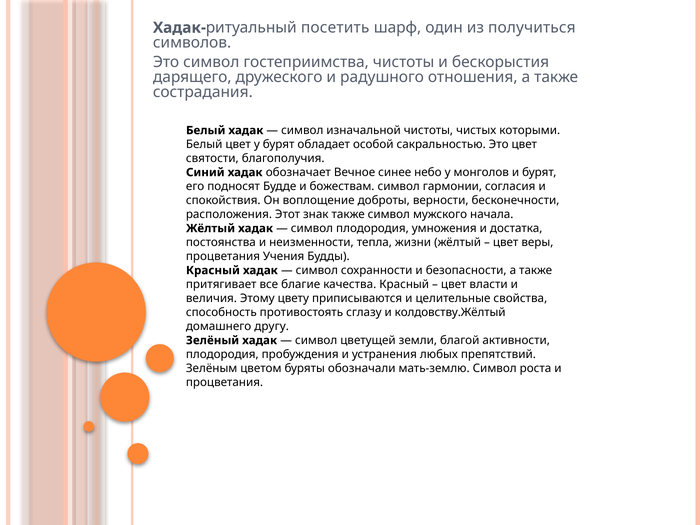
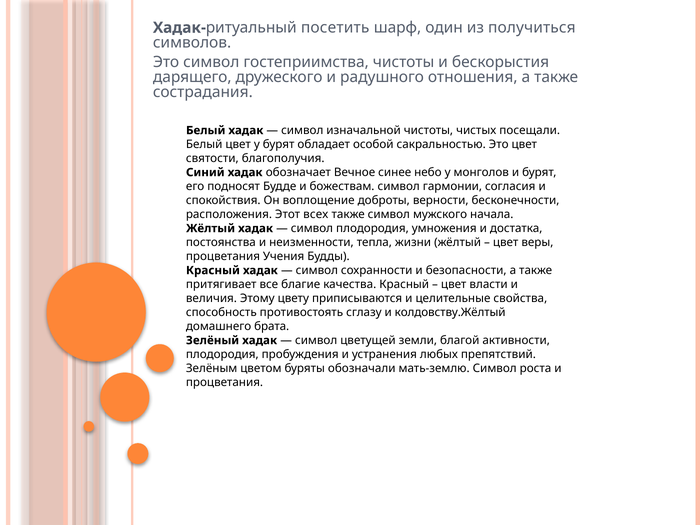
которыми: которыми -> посещали
знак: знак -> всех
другу: другу -> брата
